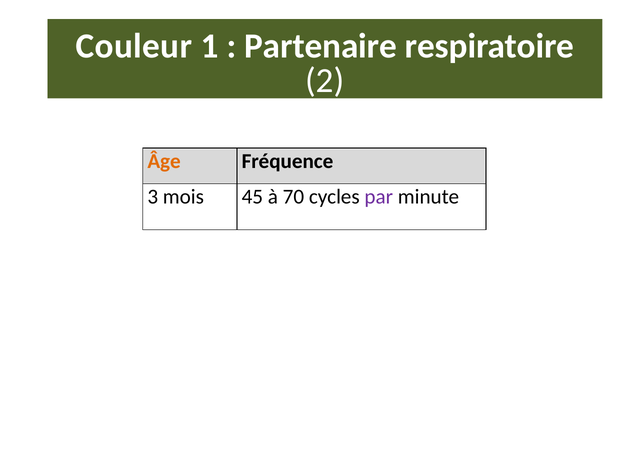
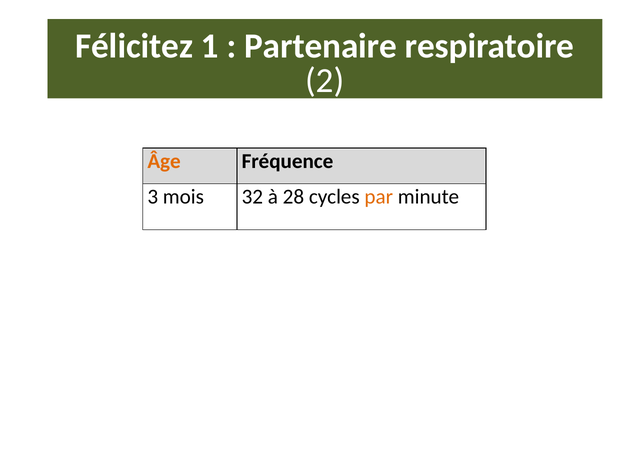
Couleur: Couleur -> Félicitez
45: 45 -> 32
70: 70 -> 28
par colour: purple -> orange
